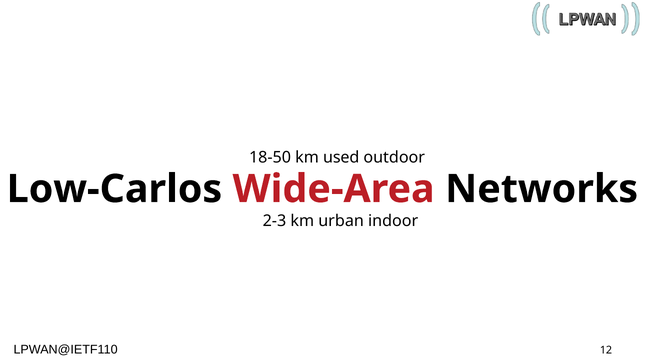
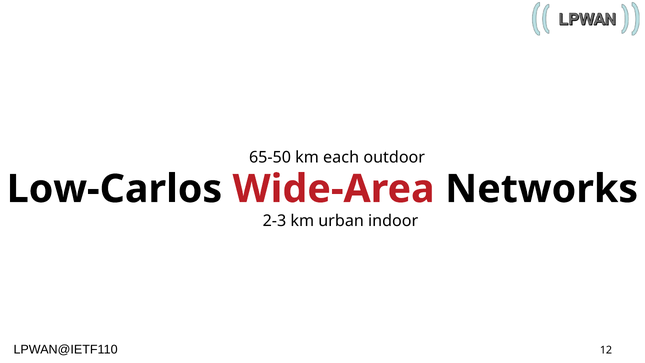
18-50: 18-50 -> 65-50
used: used -> each
